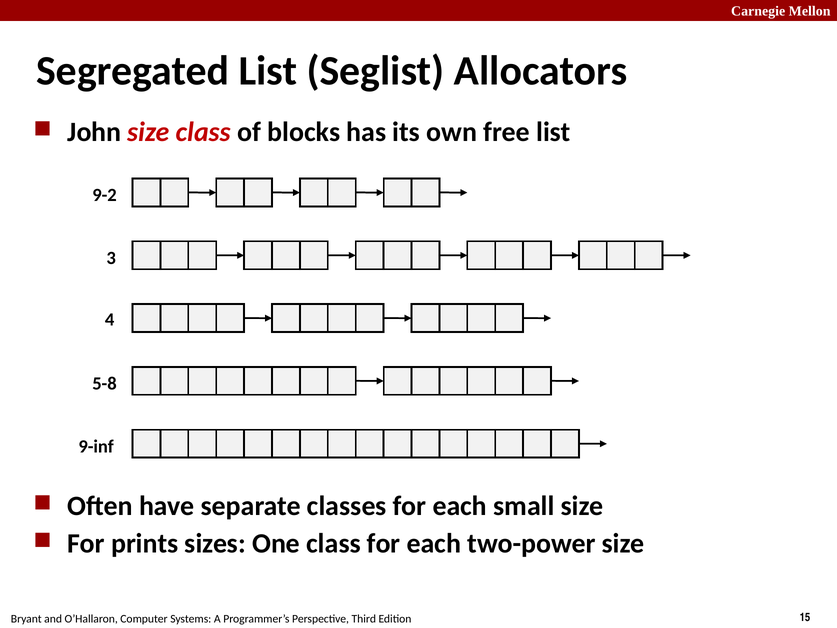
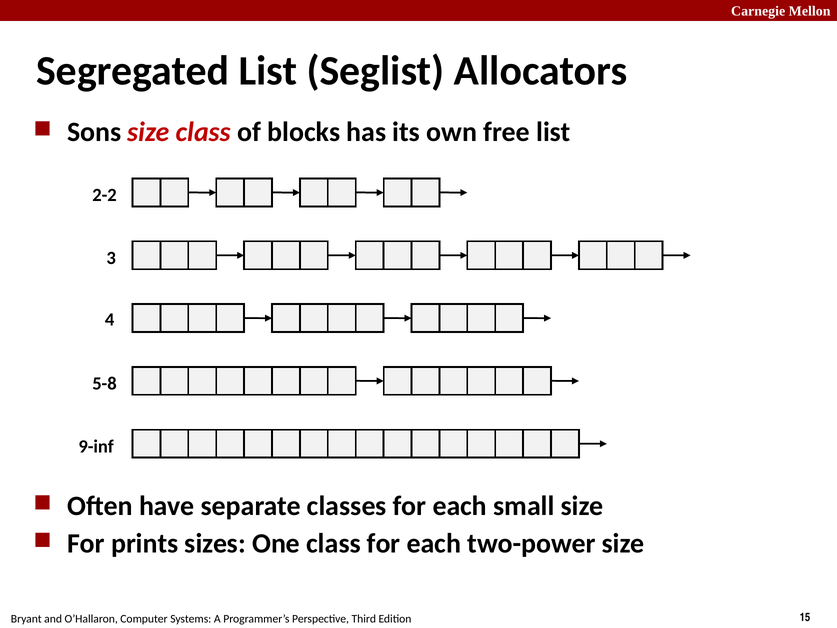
John: John -> Sons
9-2: 9-2 -> 2-2
